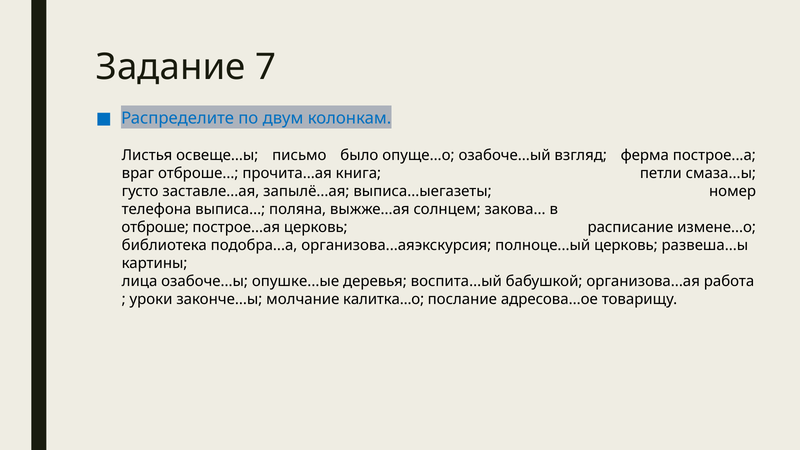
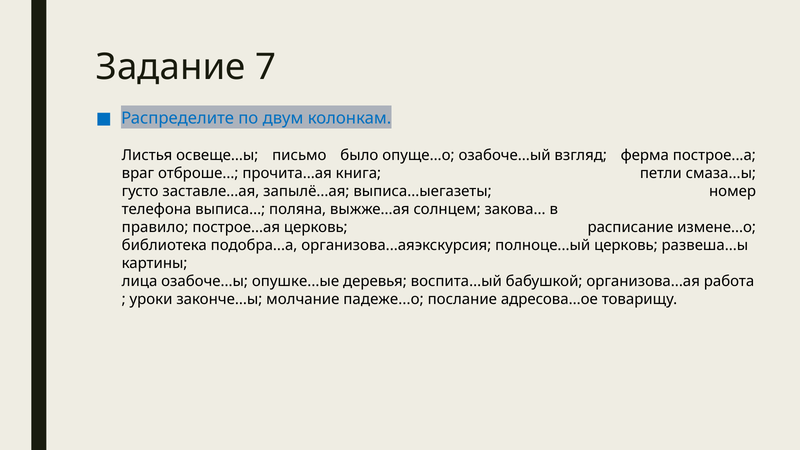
отброше at (155, 227): отброше -> правило
калитка...о: калитка...о -> падеже...о
